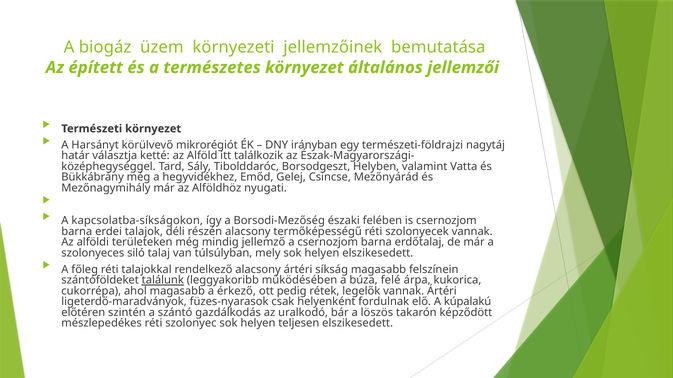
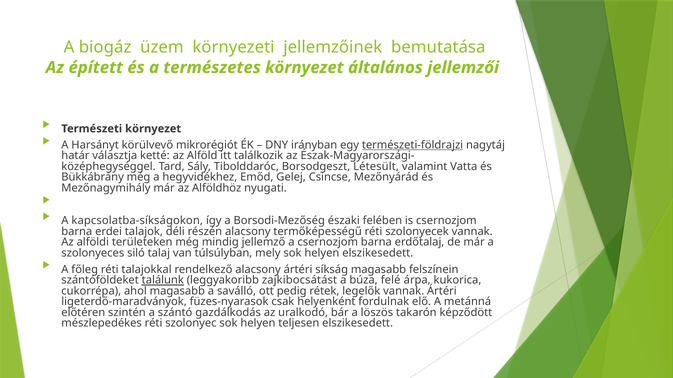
természeti-földrajzi underline: none -> present
Helyben: Helyben -> Létesült
működésében: működésében -> zajkibocsátást
érkező: érkező -> saválló
kúpalakú: kúpalakú -> metánná
